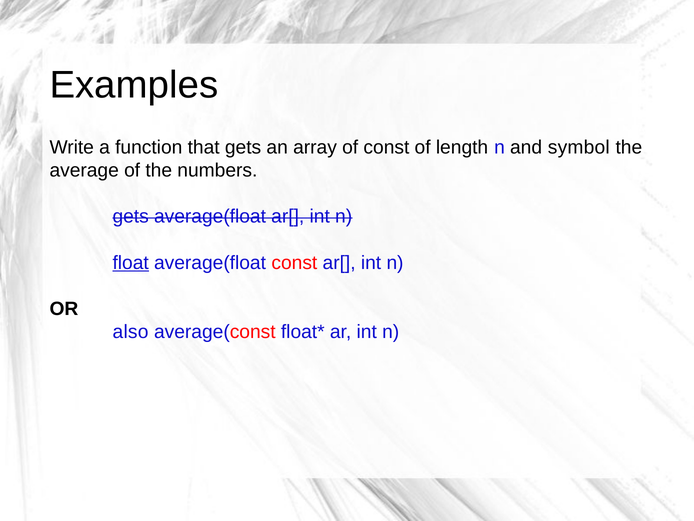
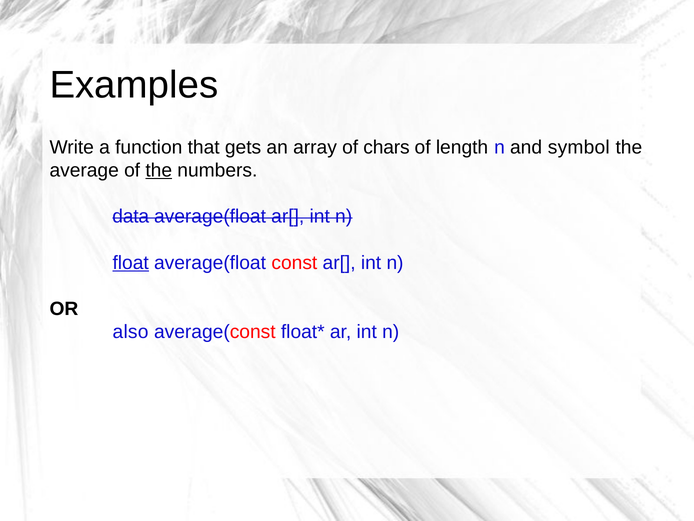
of const: const -> chars
the at (159, 170) underline: none -> present
gets at (131, 216): gets -> data
